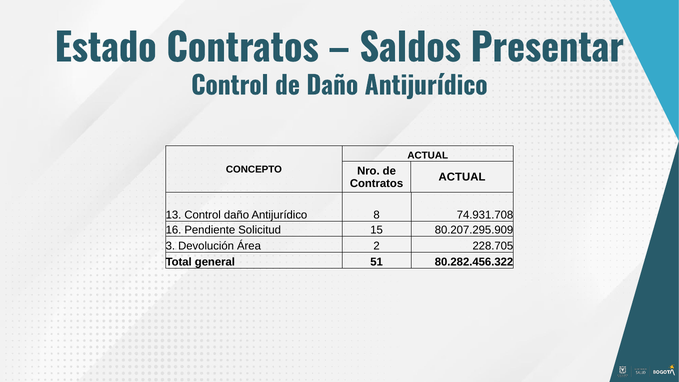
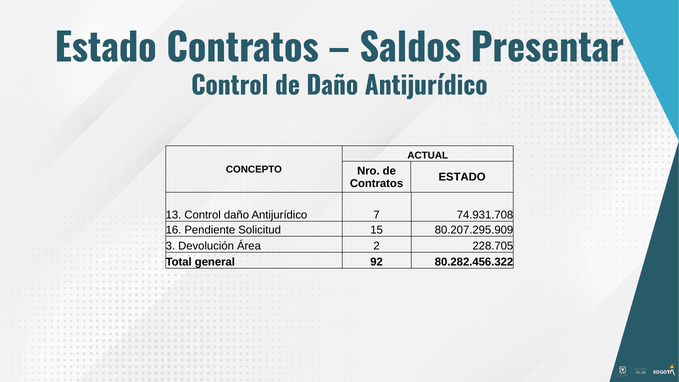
ACTUAL at (462, 177): ACTUAL -> ESTADO
8: 8 -> 7
51: 51 -> 92
